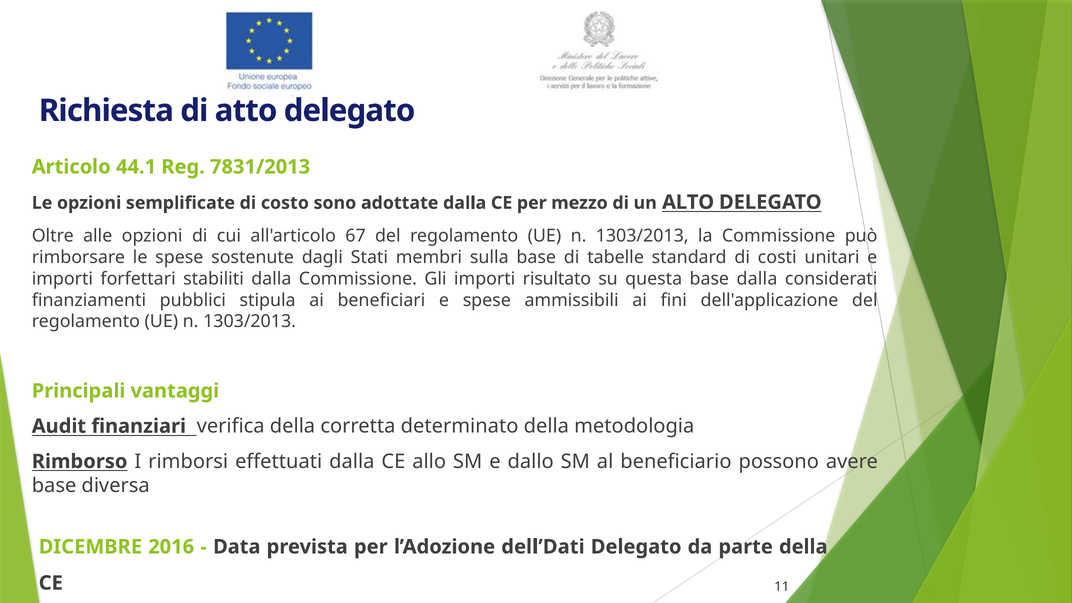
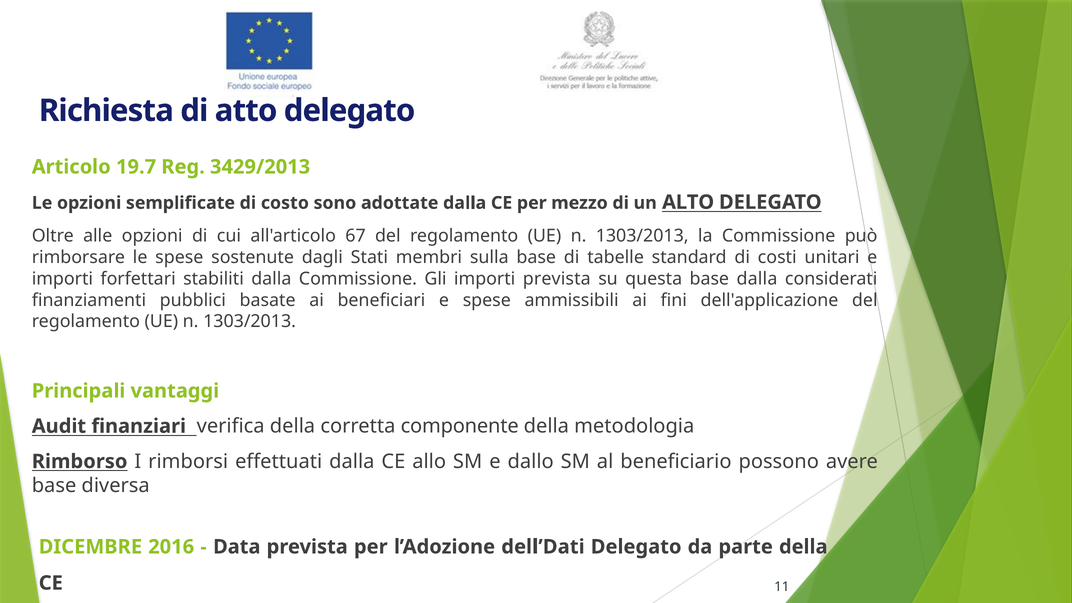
44.1: 44.1 -> 19.7
7831/2013: 7831/2013 -> 3429/2013
importi risultato: risultato -> prevista
stipula: stipula -> basate
determinato: determinato -> componente
